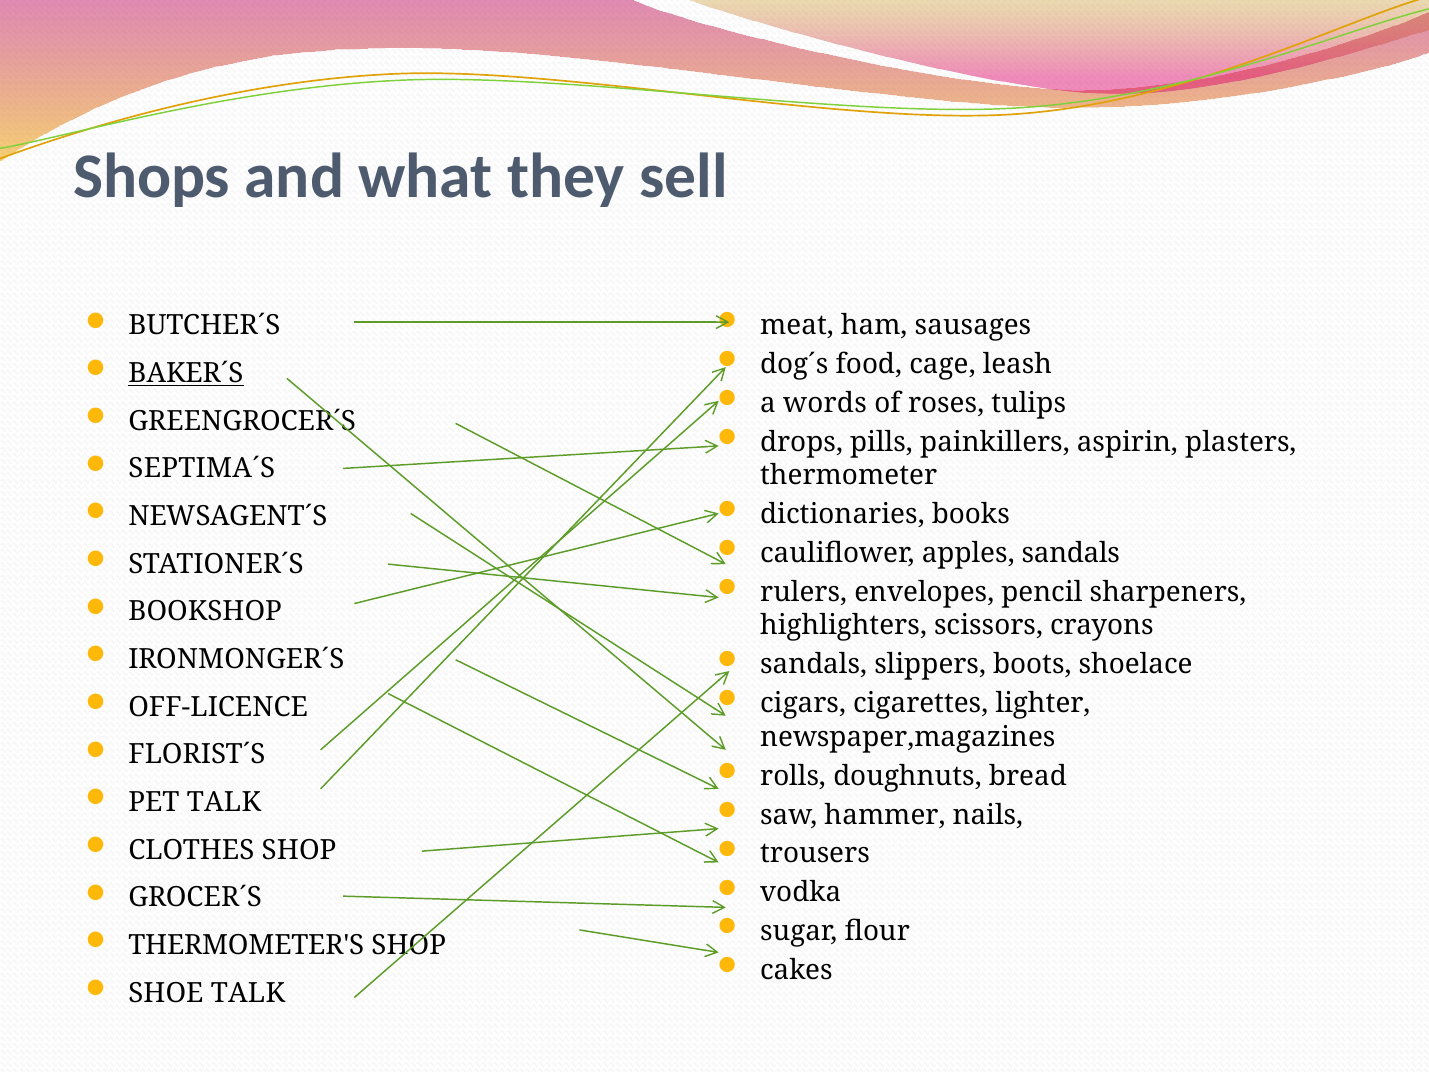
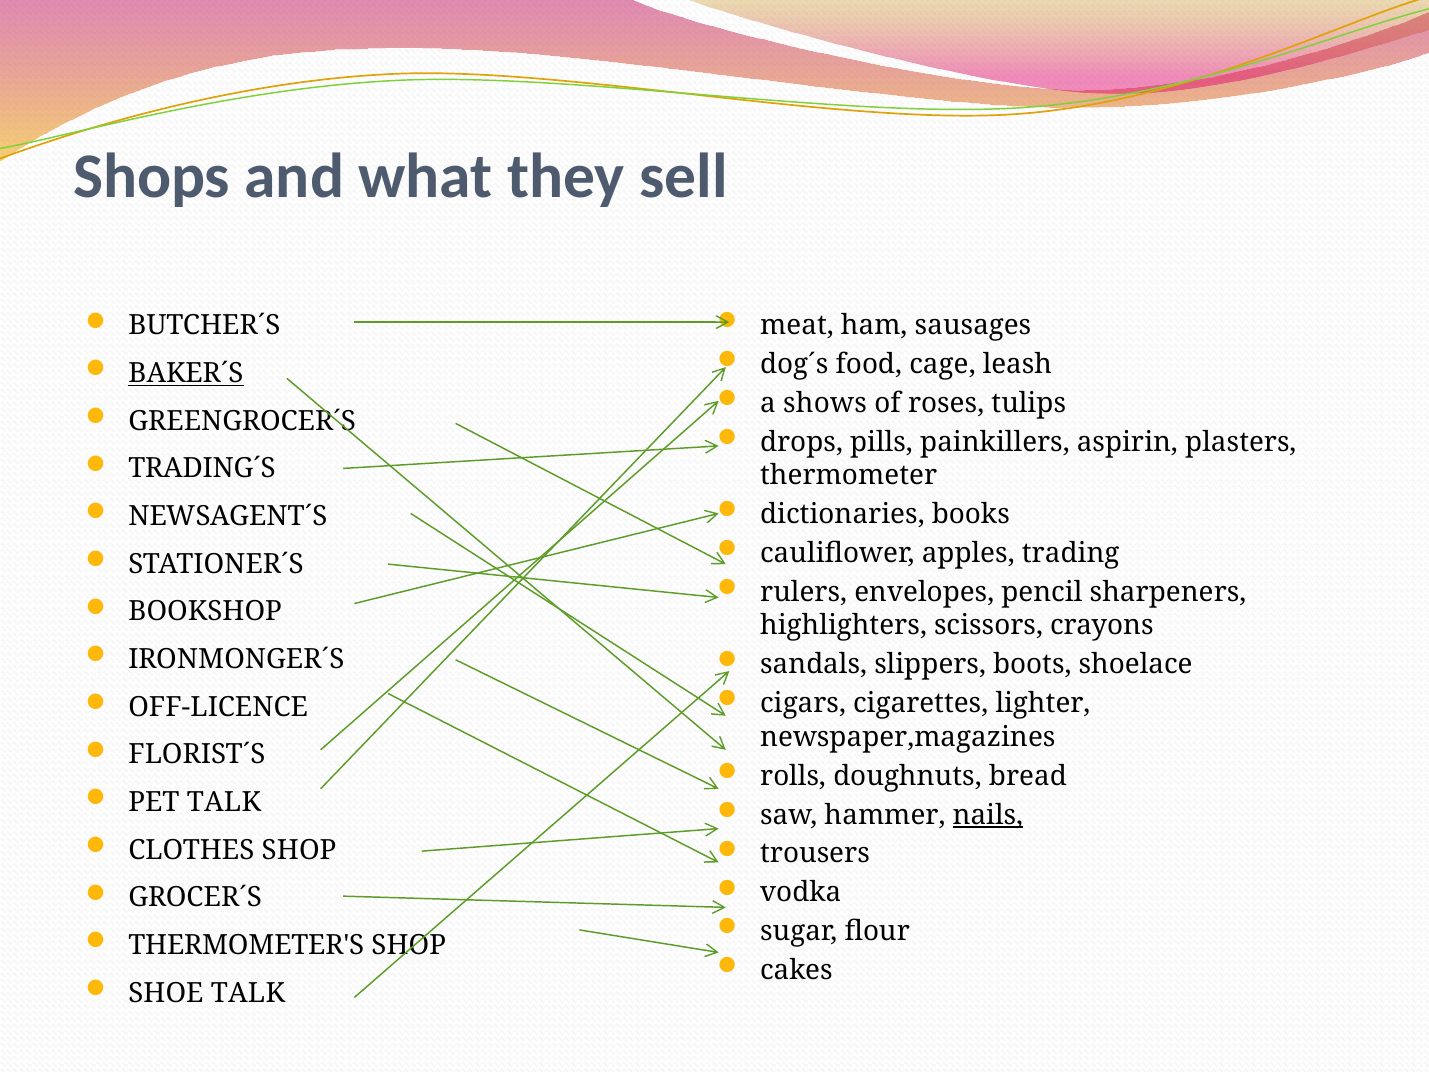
words: words -> shows
SEPTIMA´S: SEPTIMA´S -> TRADING´S
apples sandals: sandals -> trading
nails underline: none -> present
